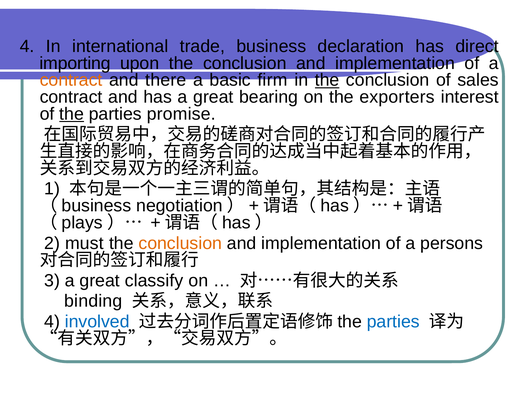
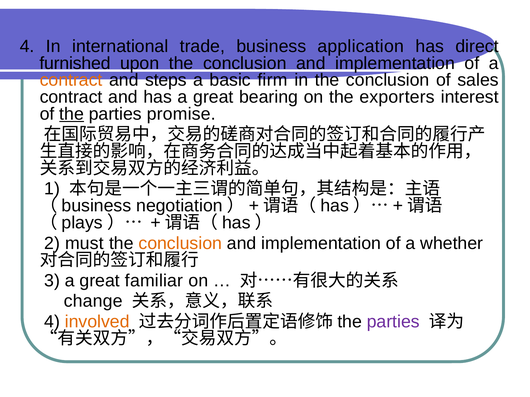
declaration: declaration -> application
importing: importing -> furnished
there: there -> steps
the at (327, 80) underline: present -> none
persons: persons -> whether
classify: classify -> familiar
binding: binding -> change
involved colour: blue -> orange
parties at (393, 322) colour: blue -> purple
